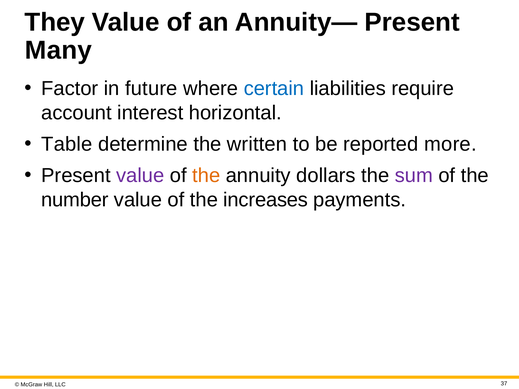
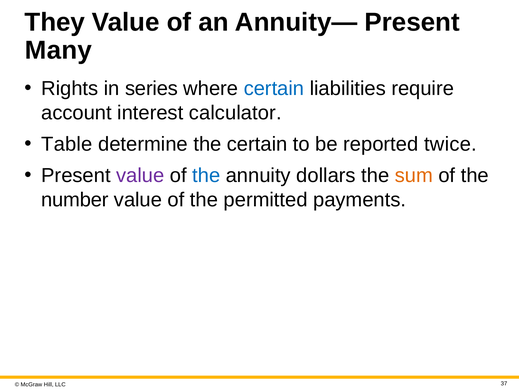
Factor: Factor -> Rights
future: future -> series
horizontal: horizontal -> calculator
the written: written -> certain
more: more -> twice
the at (206, 176) colour: orange -> blue
sum colour: purple -> orange
increases: increases -> permitted
